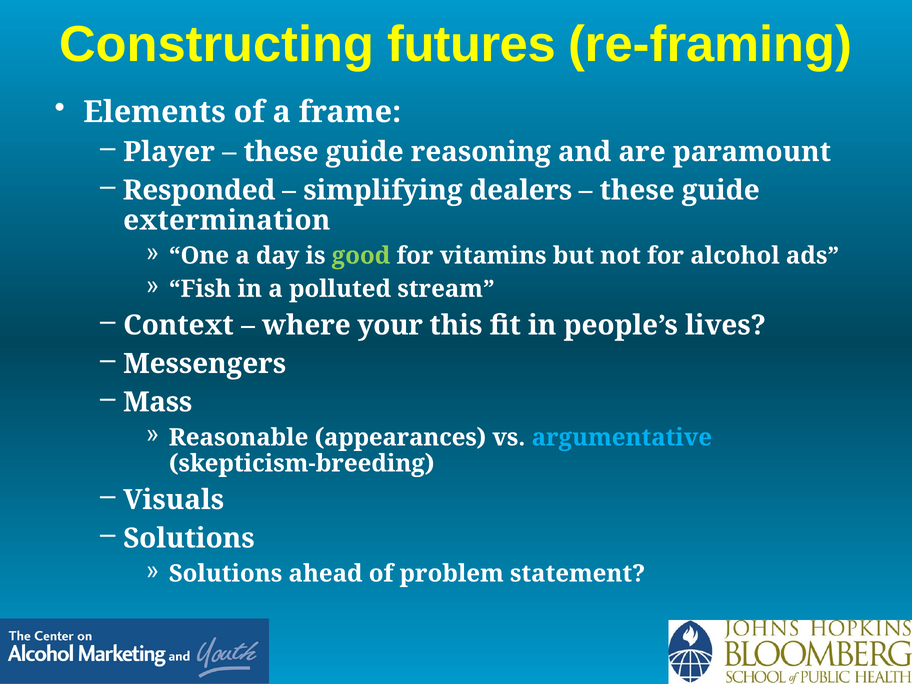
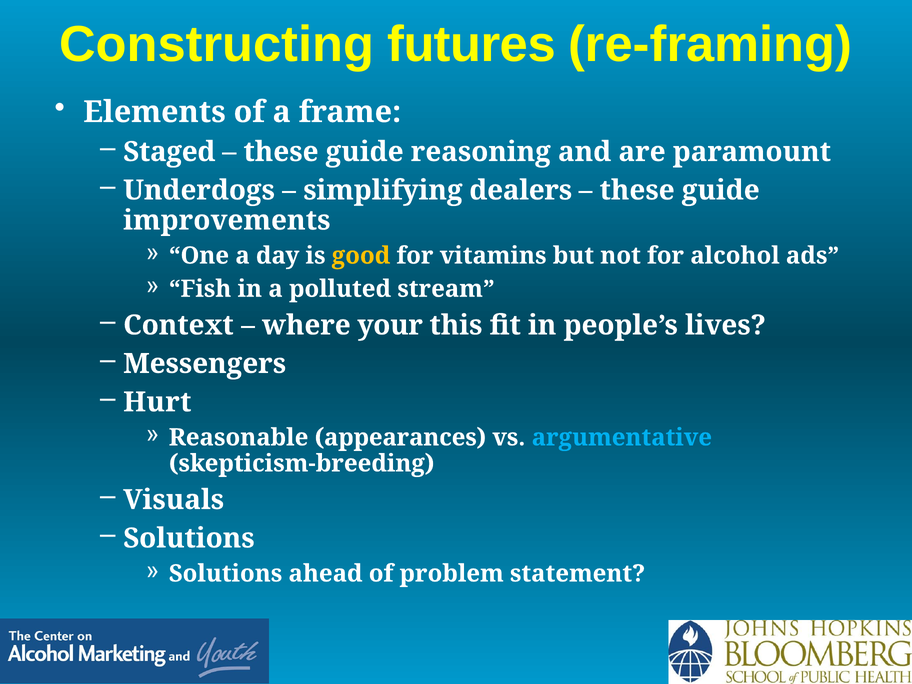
Player: Player -> Staged
Responded: Responded -> Underdogs
extermination: extermination -> improvements
good colour: light green -> yellow
Mass: Mass -> Hurt
